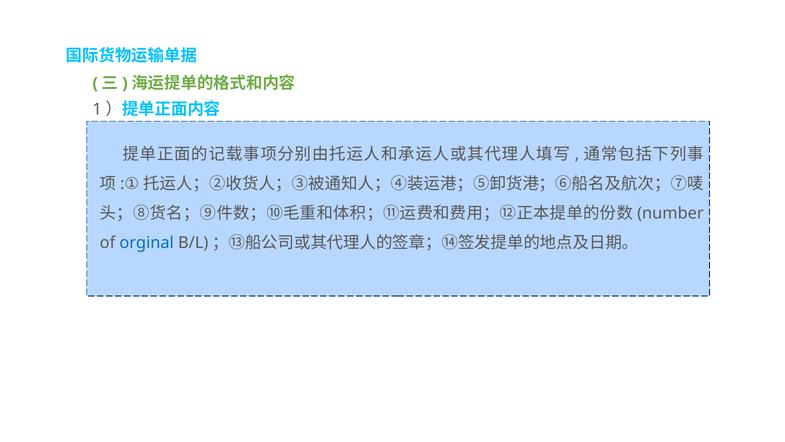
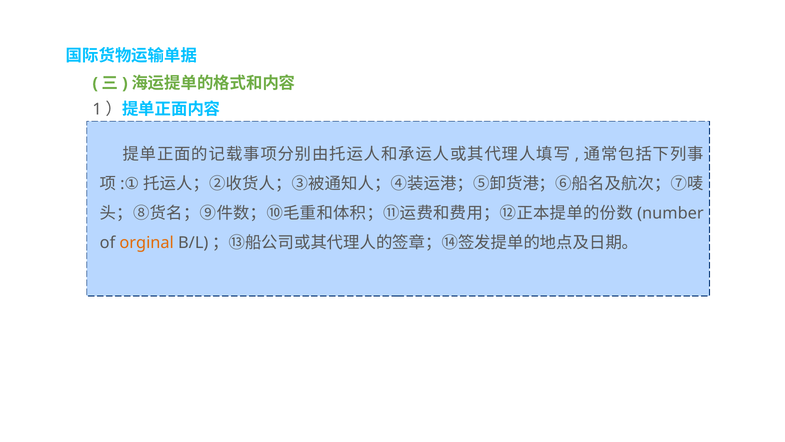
orginal colour: blue -> orange
